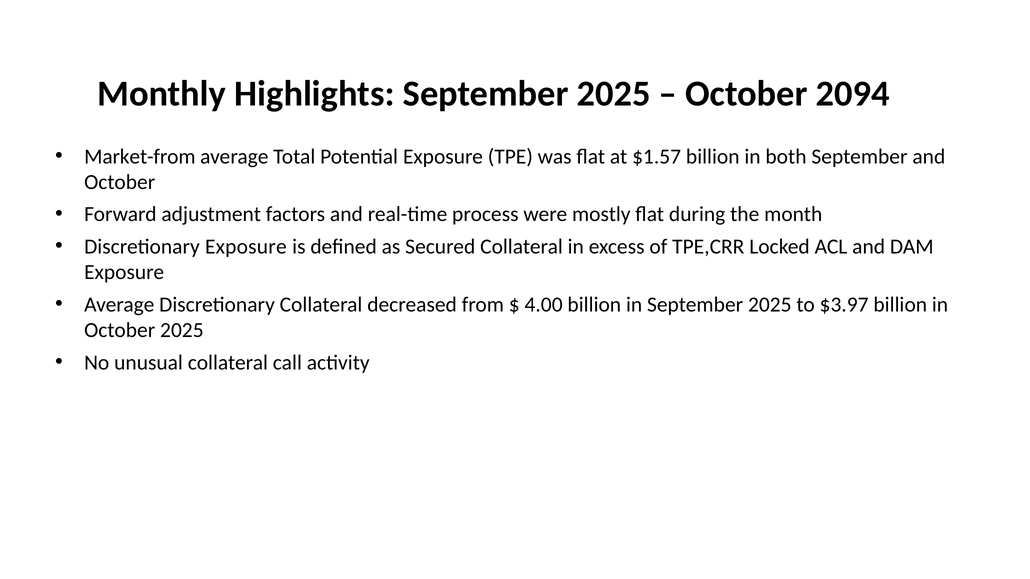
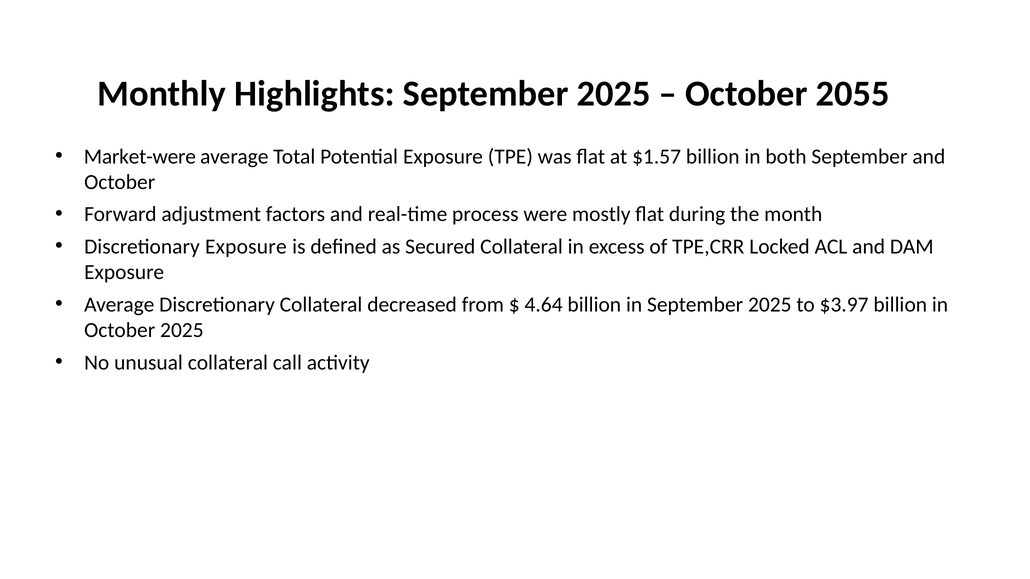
2094: 2094 -> 2055
Market-from: Market-from -> Market-were
4.00: 4.00 -> 4.64
